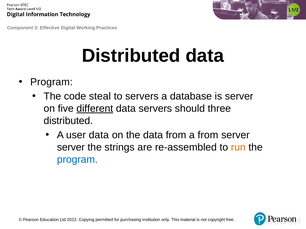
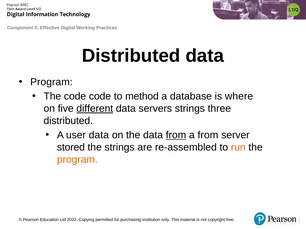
code steal: steal -> code
to servers: servers -> method
is server: server -> where
servers should: should -> strings
from at (176, 135) underline: none -> present
server at (71, 148): server -> stored
program at (77, 160) colour: blue -> orange
